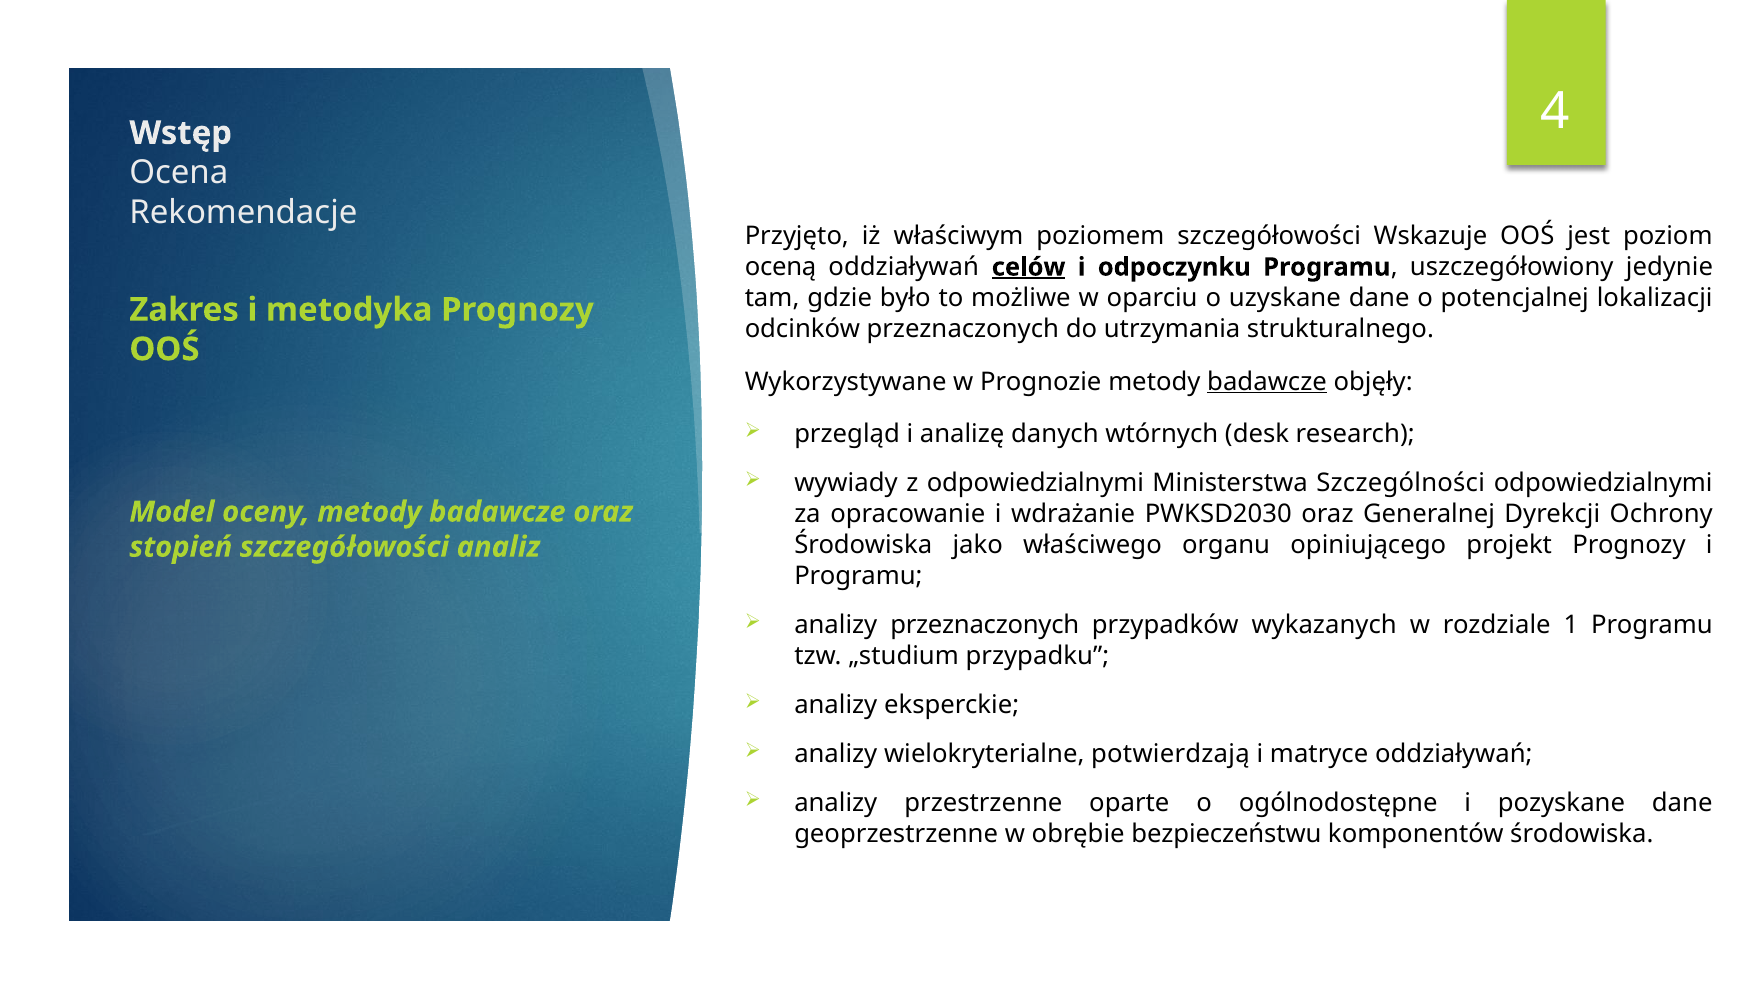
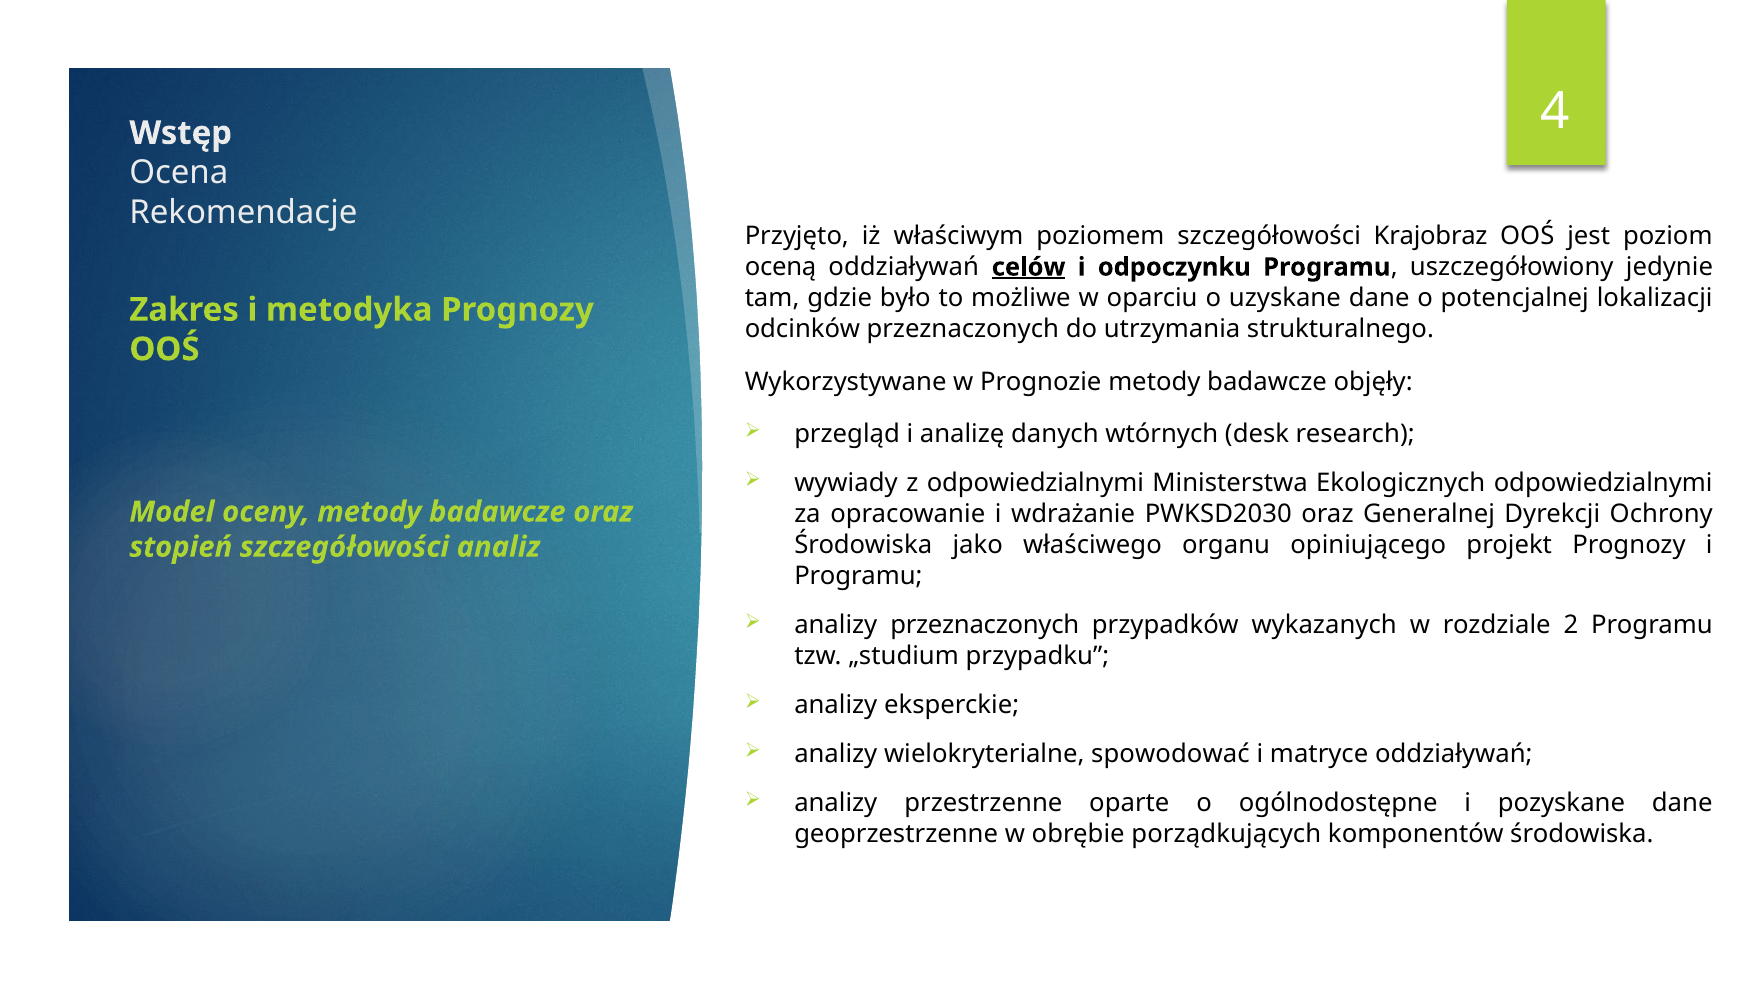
Wskazuje: Wskazuje -> Krajobraz
badawcze at (1267, 382) underline: present -> none
Szczególności: Szczególności -> Ekologicznych
1: 1 -> 2
potwierdzają: potwierdzają -> spowodować
bezpieczeństwu: bezpieczeństwu -> porządkujących
